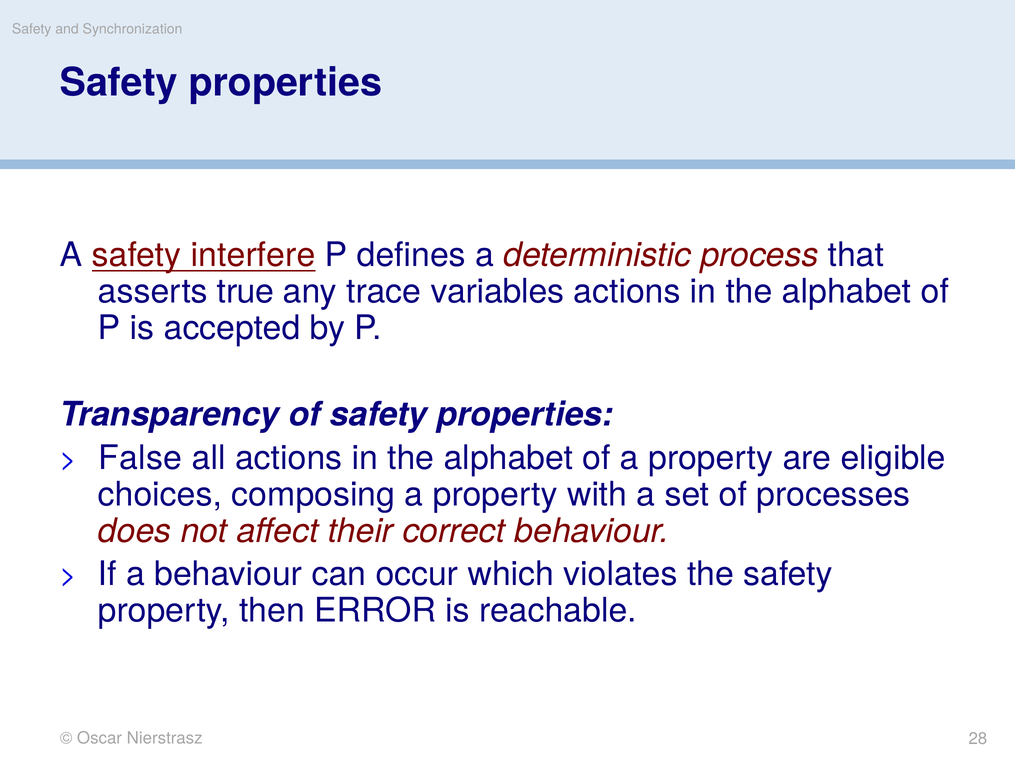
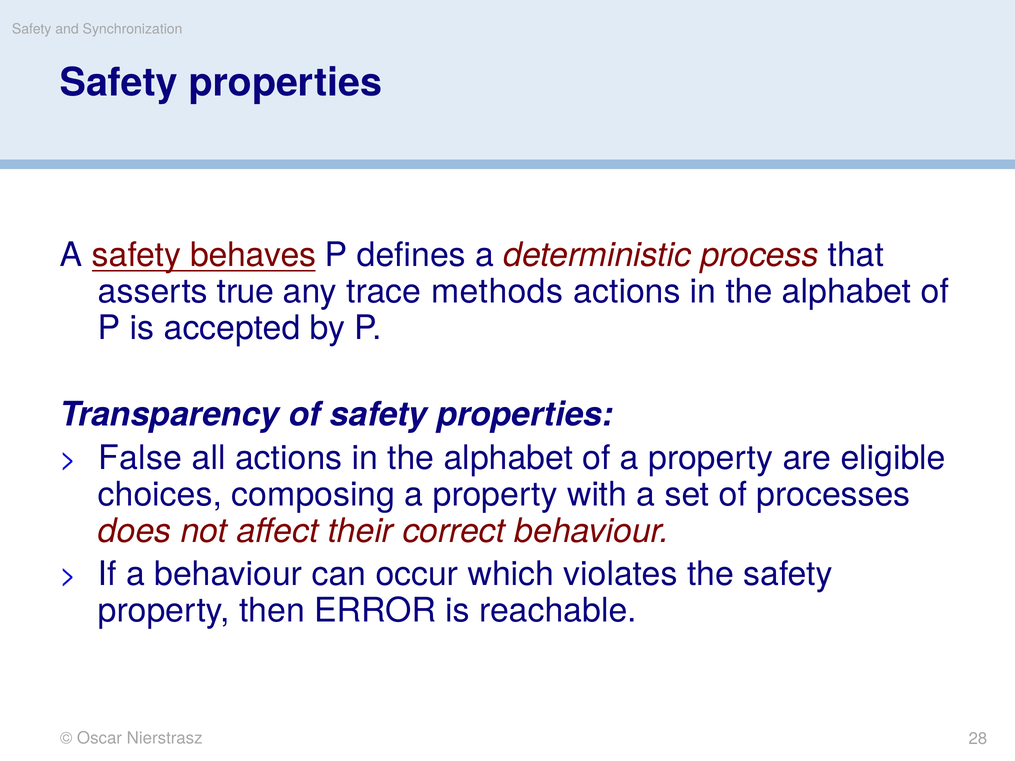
interfere: interfere -> behaves
variables: variables -> methods
